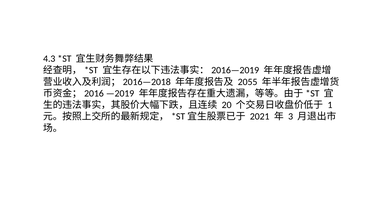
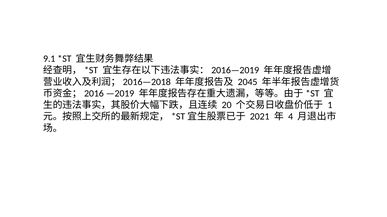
4.3: 4.3 -> 9.1
2055: 2055 -> 2045
3: 3 -> 4
